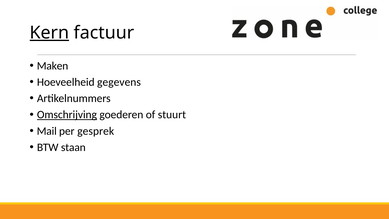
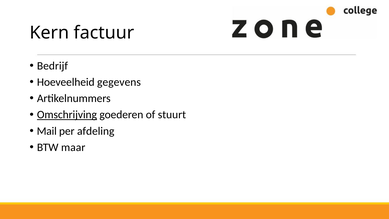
Kern underline: present -> none
Maken: Maken -> Bedrijf
gesprek: gesprek -> afdeling
staan: staan -> maar
